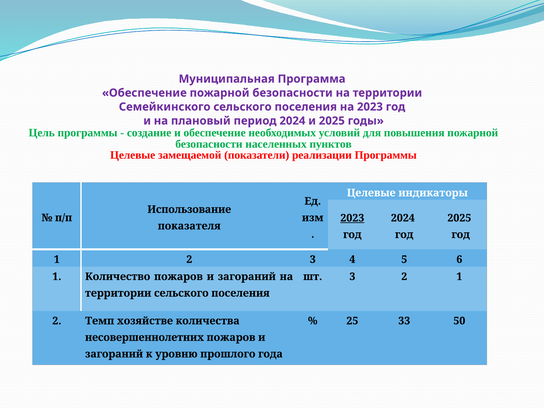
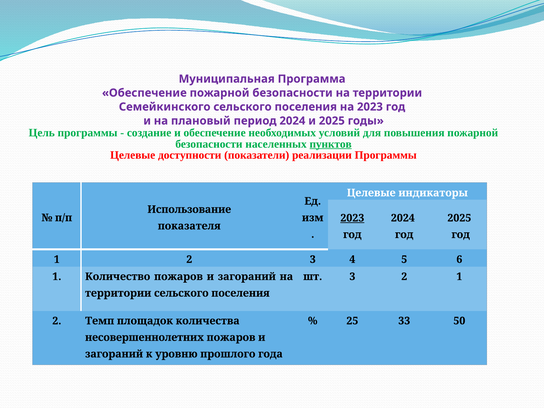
пунктов underline: none -> present
замещаемой: замещаемой -> доступности
хозяйстве: хозяйстве -> площадок
